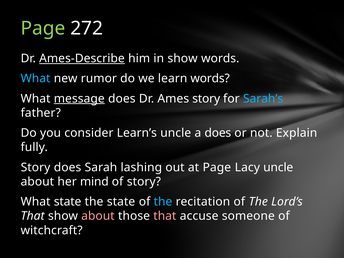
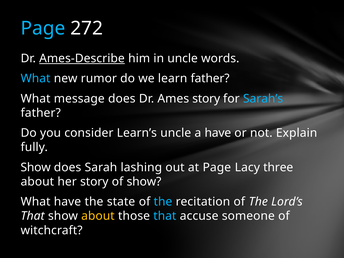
Page at (43, 28) colour: light green -> light blue
in show: show -> uncle
learn words: words -> father
message underline: present -> none
a does: does -> have
Story at (36, 167): Story -> Show
Lacy uncle: uncle -> three
her mind: mind -> story
of story: story -> show
What state: state -> have
about at (98, 216) colour: pink -> yellow
that at (165, 216) colour: pink -> light blue
